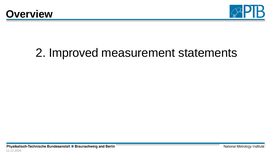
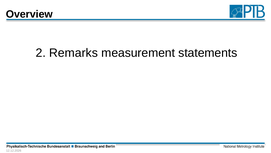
Improved: Improved -> Remarks
